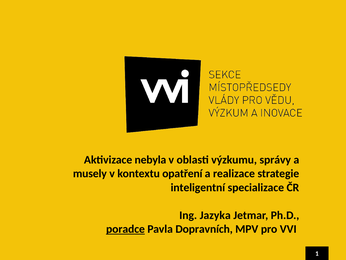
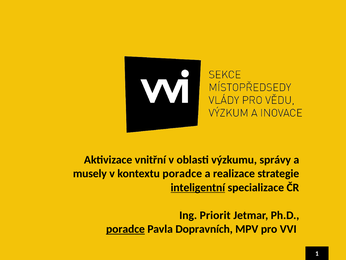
nebyla: nebyla -> vnitřní
kontextu opatření: opatření -> poradce
inteligentní underline: none -> present
Jazyka: Jazyka -> Priorit
